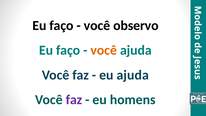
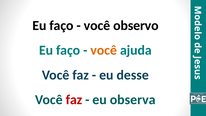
eu ajuda: ajuda -> desse
faz at (74, 100) colour: purple -> red
homens: homens -> observa
